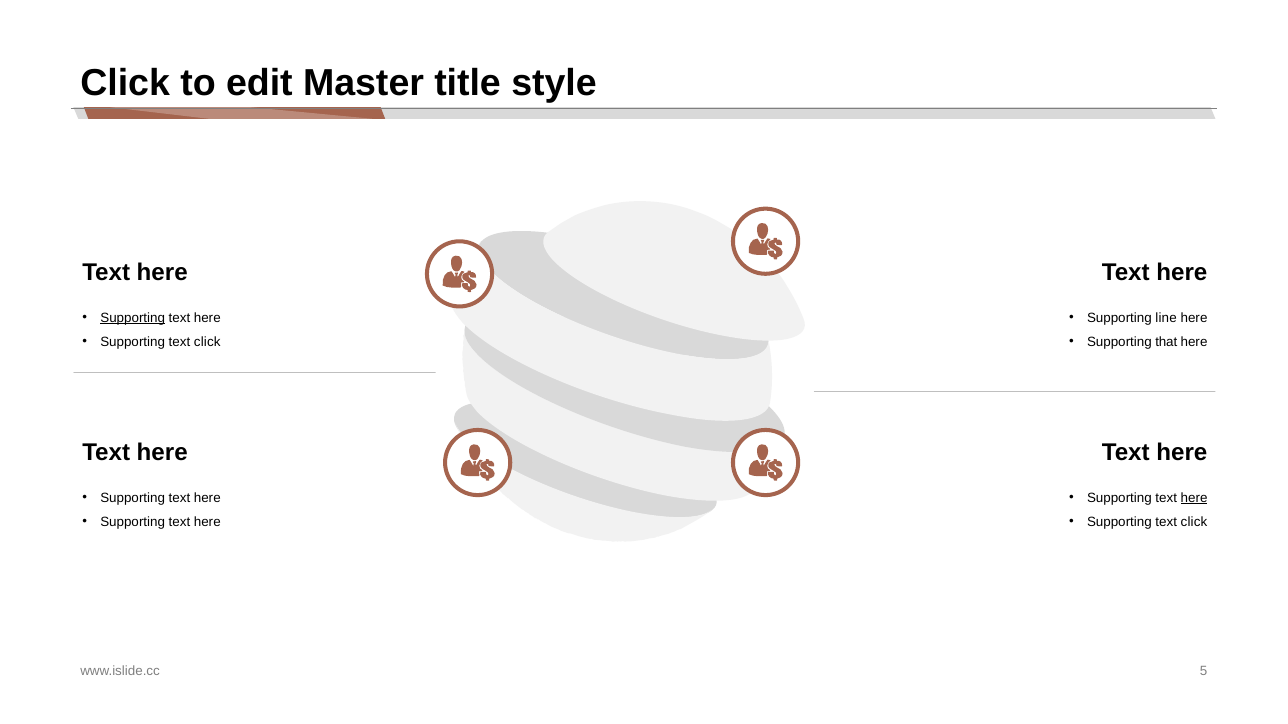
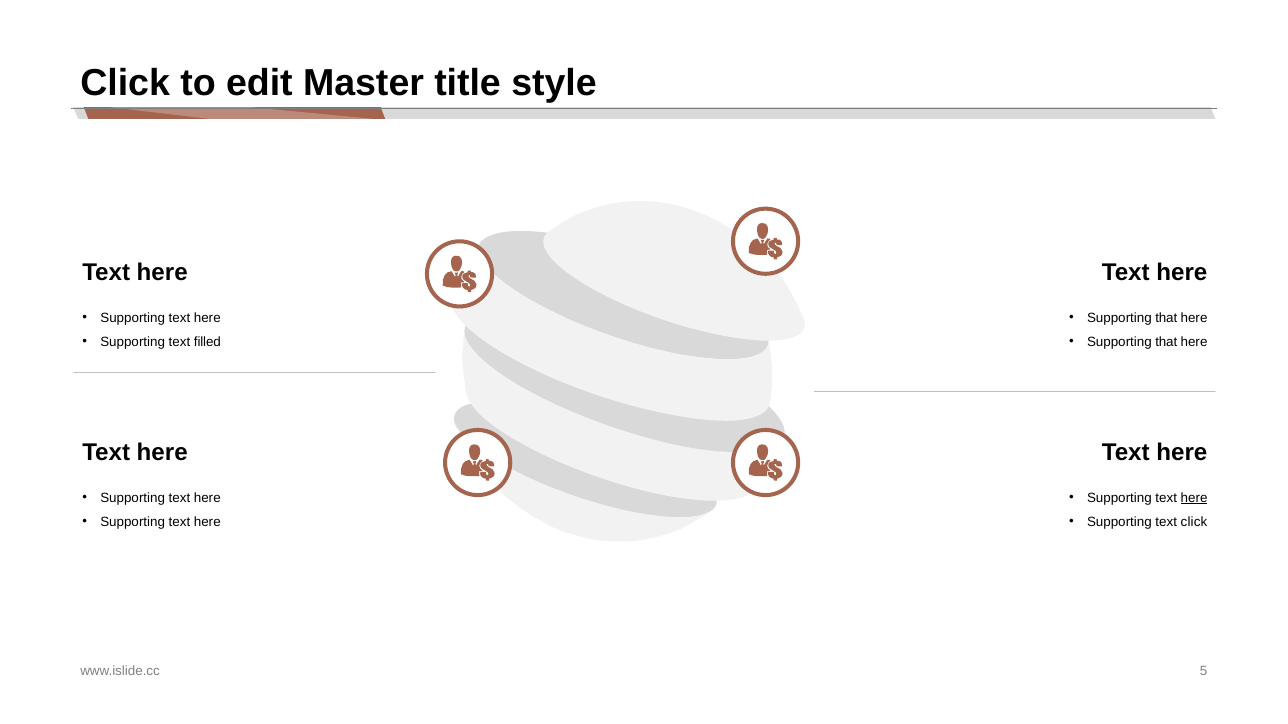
Supporting at (133, 318) underline: present -> none
line at (1166, 318): line -> that
click at (207, 342): click -> filled
